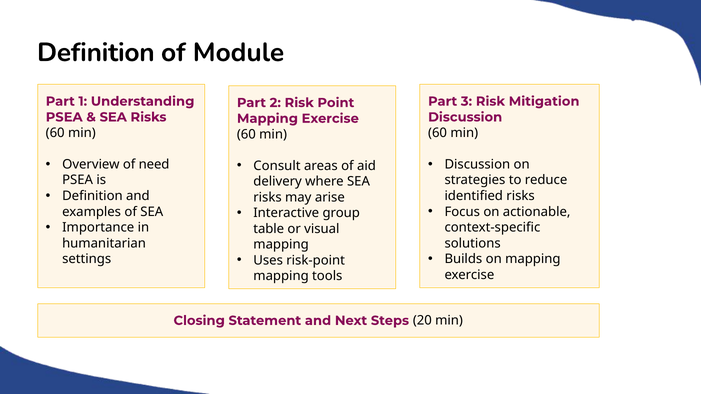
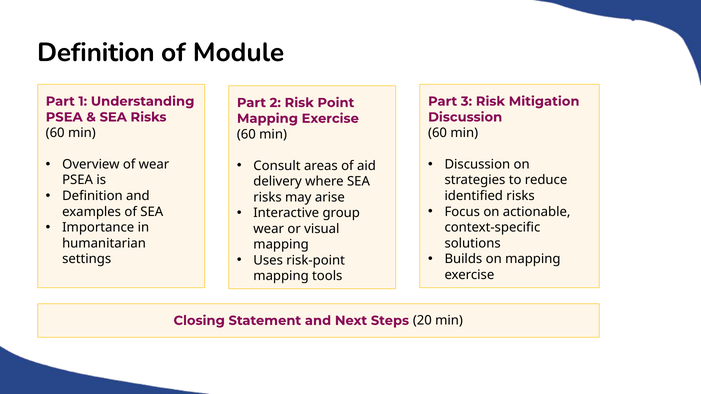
of need: need -> wear
table at (269, 229): table -> wear
